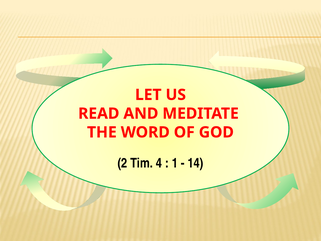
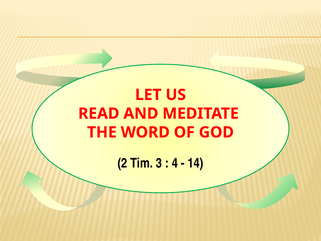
4: 4 -> 3
1: 1 -> 4
